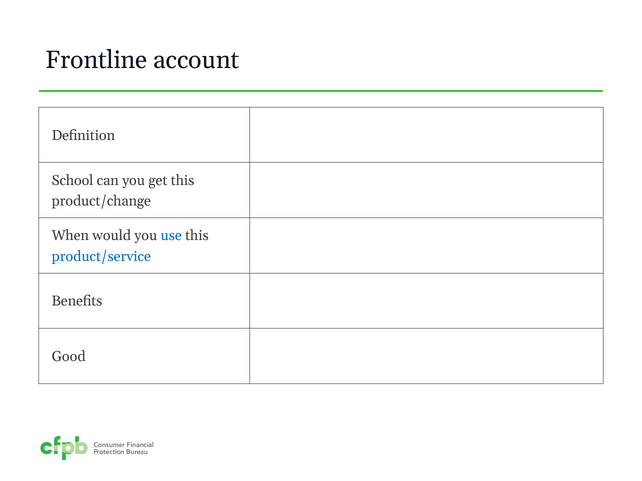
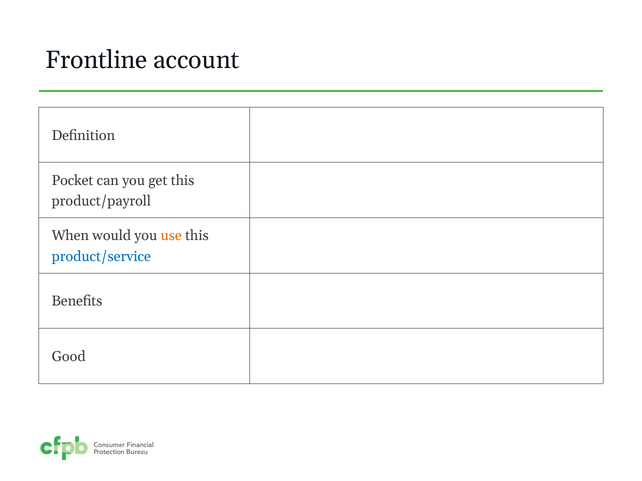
School: School -> Pocket
product/change: product/change -> product/payroll
use colour: blue -> orange
